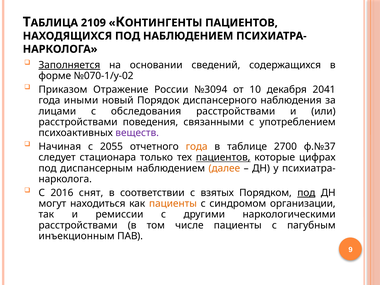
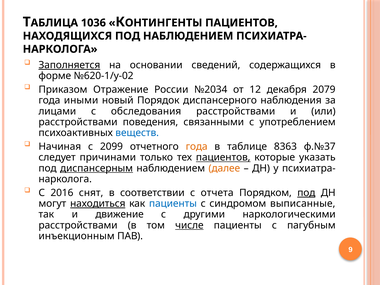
2109: 2109 -> 1036
№070-1/у-02: №070-1/у-02 -> №620-1/у-02
№3094: №3094 -> №2034
10: 10 -> 12
2041: 2041 -> 2079
веществ colour: purple -> blue
2055: 2055 -> 2099
2700: 2700 -> 8363
стационара: стационара -> причинами
цифрах: цифрах -> указать
диспансерным underline: none -> present
взятых: взятых -> отчета
находиться underline: none -> present
пациенты at (173, 204) colour: orange -> blue
организации: организации -> выписанные
ремиссии: ремиссии -> движение
числе underline: none -> present
